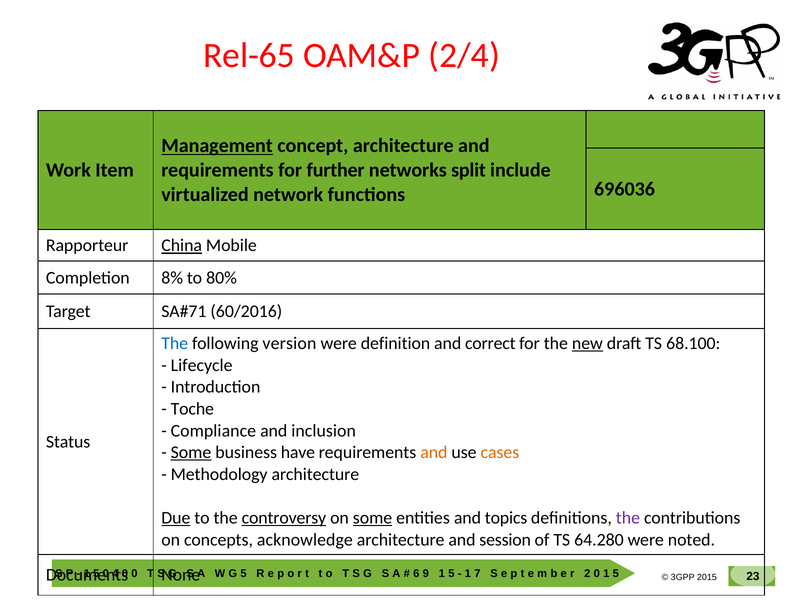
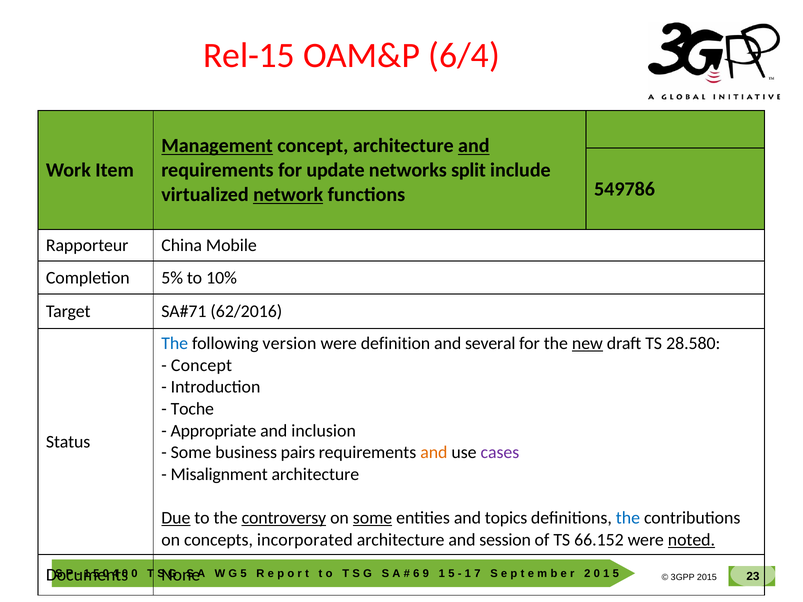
Rel-65: Rel-65 -> Rel-15
2/4: 2/4 -> 6/4
and at (474, 146) underline: none -> present
further: further -> update
network underline: none -> present
696036: 696036 -> 549786
China underline: present -> none
8%: 8% -> 5%
80%: 80% -> 10%
60/2016: 60/2016 -> 62/2016
correct: correct -> several
68.100: 68.100 -> 28.580
Lifecycle at (202, 365): Lifecycle -> Concept
Compliance: Compliance -> Appropriate
Some at (191, 453) underline: present -> none
have: have -> pairs
cases colour: orange -> purple
Methodology: Methodology -> Misalignment
the at (628, 518) colour: purple -> blue
acknowledge: acknowledge -> incorporated
64.280: 64.280 -> 66.152
noted underline: none -> present
